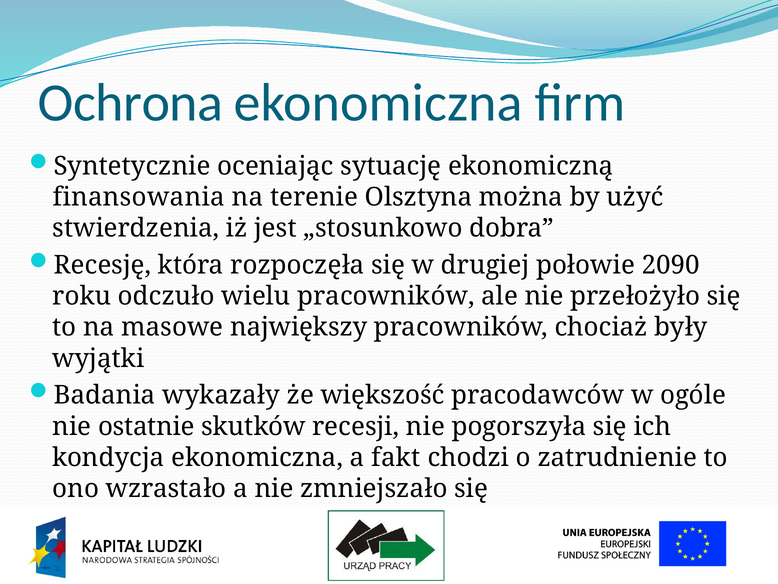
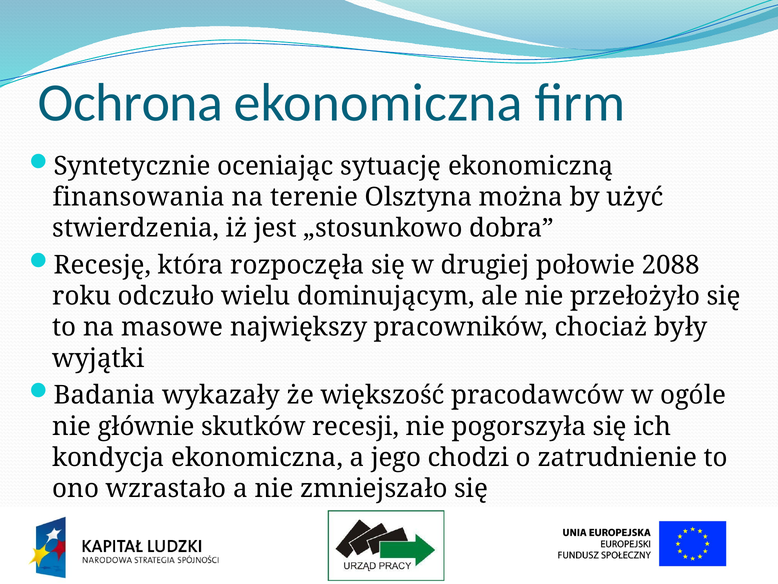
2090: 2090 -> 2088
wielu pracowników: pracowników -> dominującym
ostatnie: ostatnie -> głównie
fakt: fakt -> jego
